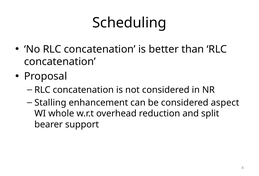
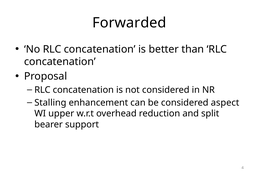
Scheduling: Scheduling -> Forwarded
whole: whole -> upper
